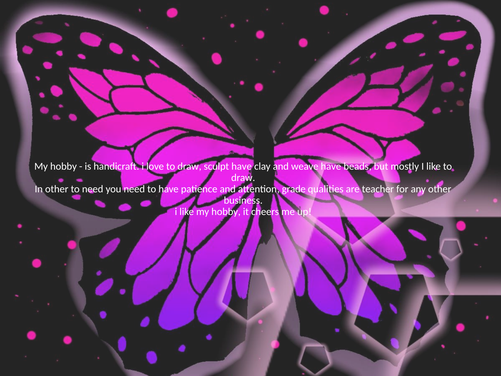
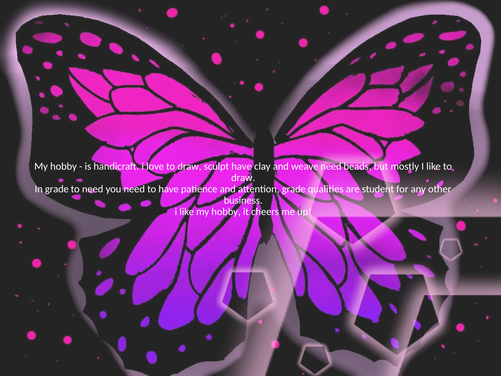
weave have: have -> need
In other: other -> grade
teacher: teacher -> student
